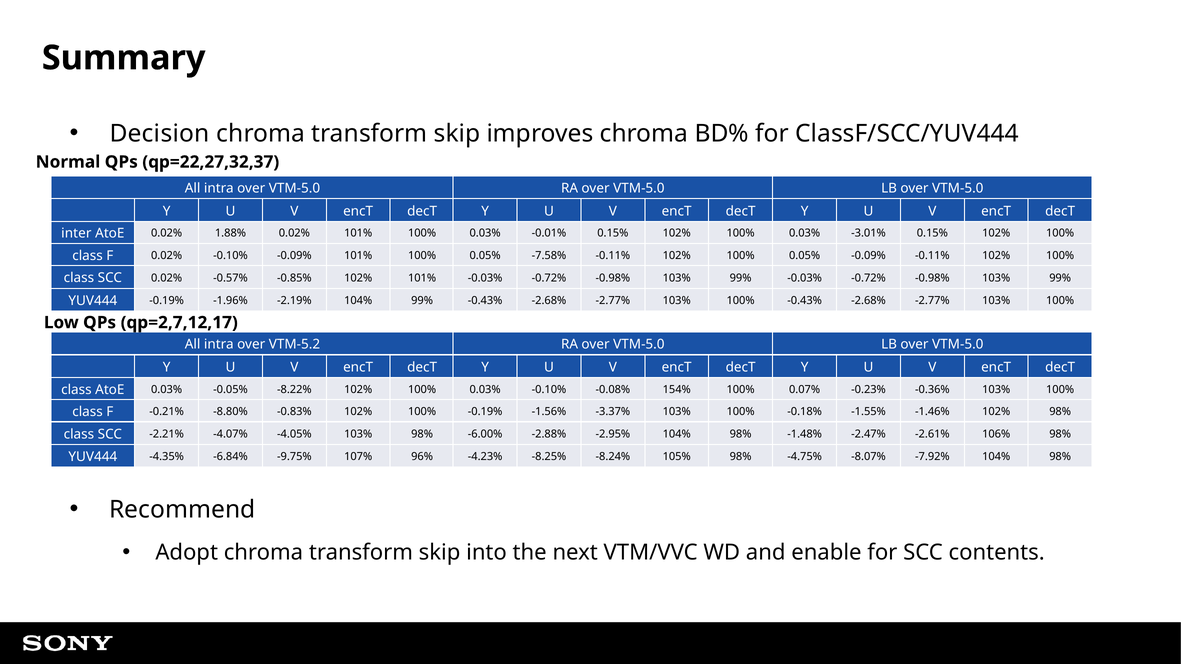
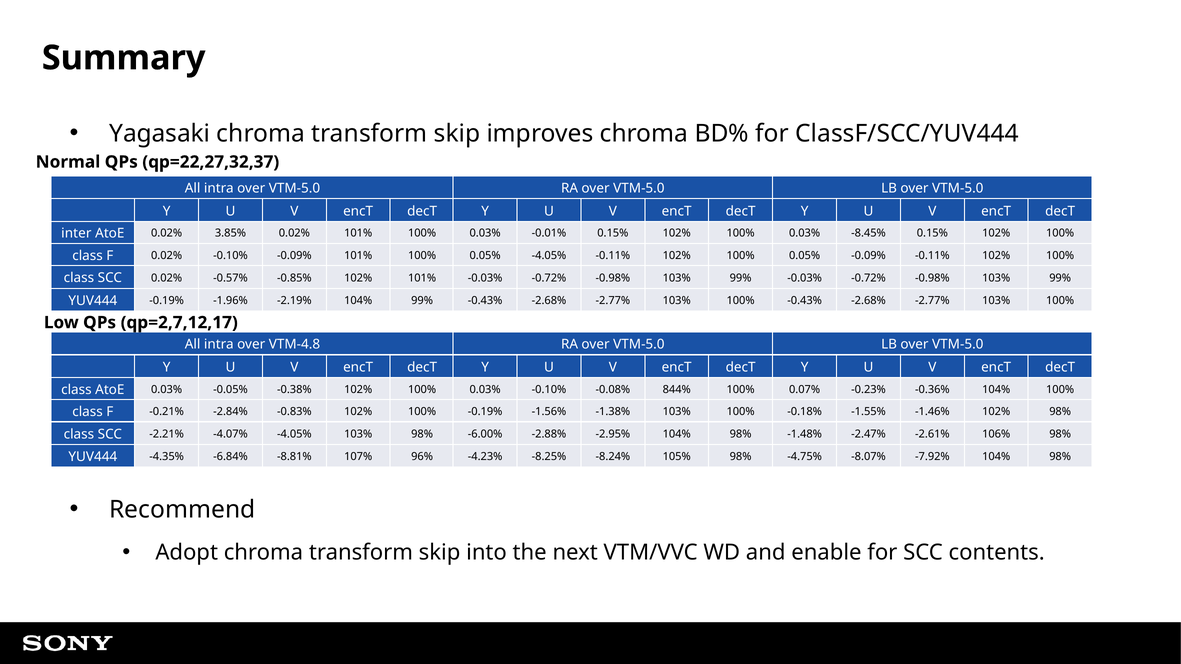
Decision: Decision -> Yagasaki
1.88%: 1.88% -> 3.85%
-3.01%: -3.01% -> -8.45%
0.05% -7.58%: -7.58% -> -4.05%
VTM-5.2: VTM-5.2 -> VTM-4.8
-8.22%: -8.22% -> -0.38%
154%: 154% -> 844%
-0.36% 103%: 103% -> 104%
-8.80%: -8.80% -> -2.84%
-3.37%: -3.37% -> -1.38%
-9.75%: -9.75% -> -8.81%
